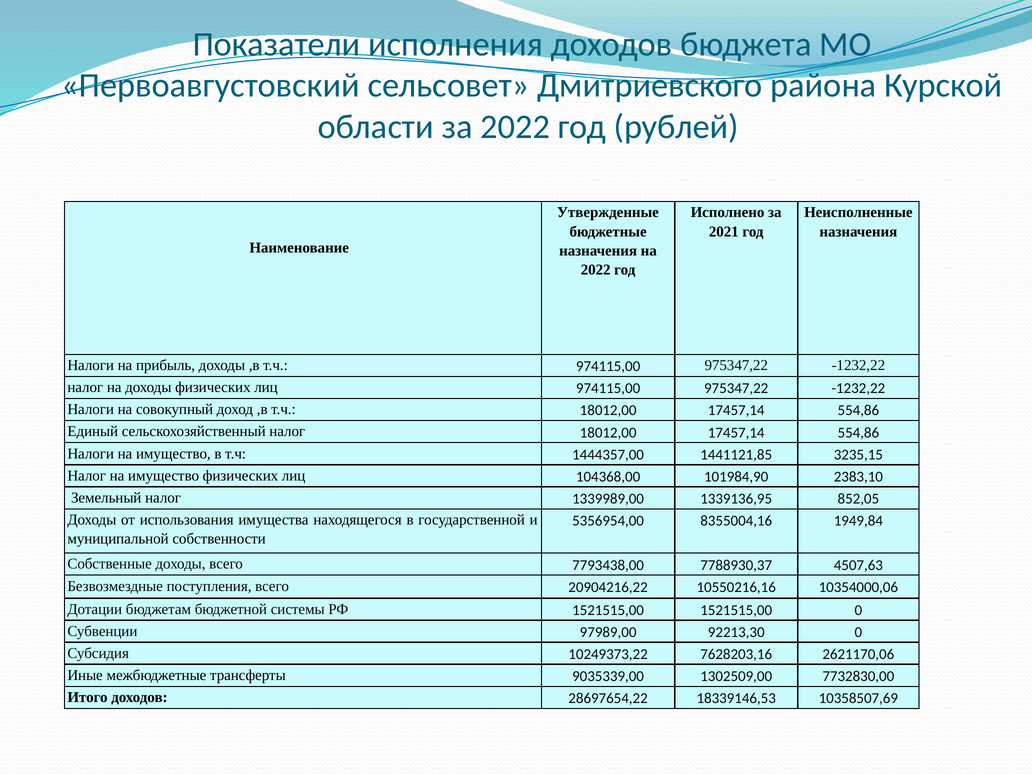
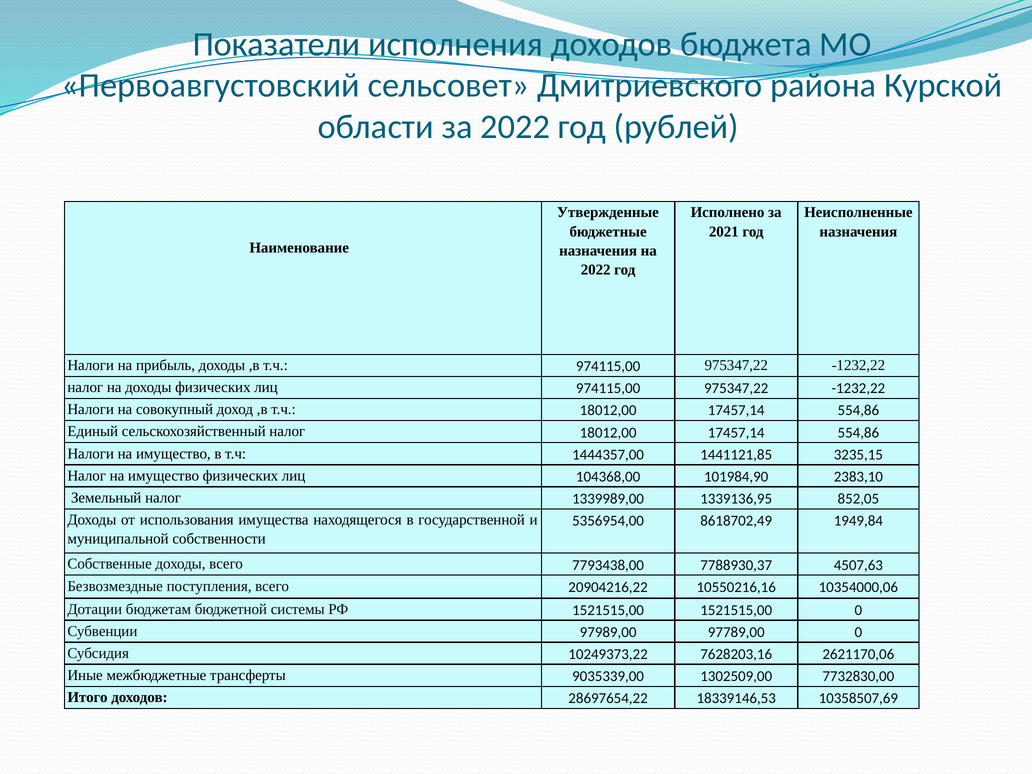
8355004,16: 8355004,16 -> 8618702,49
92213,30: 92213,30 -> 97789,00
